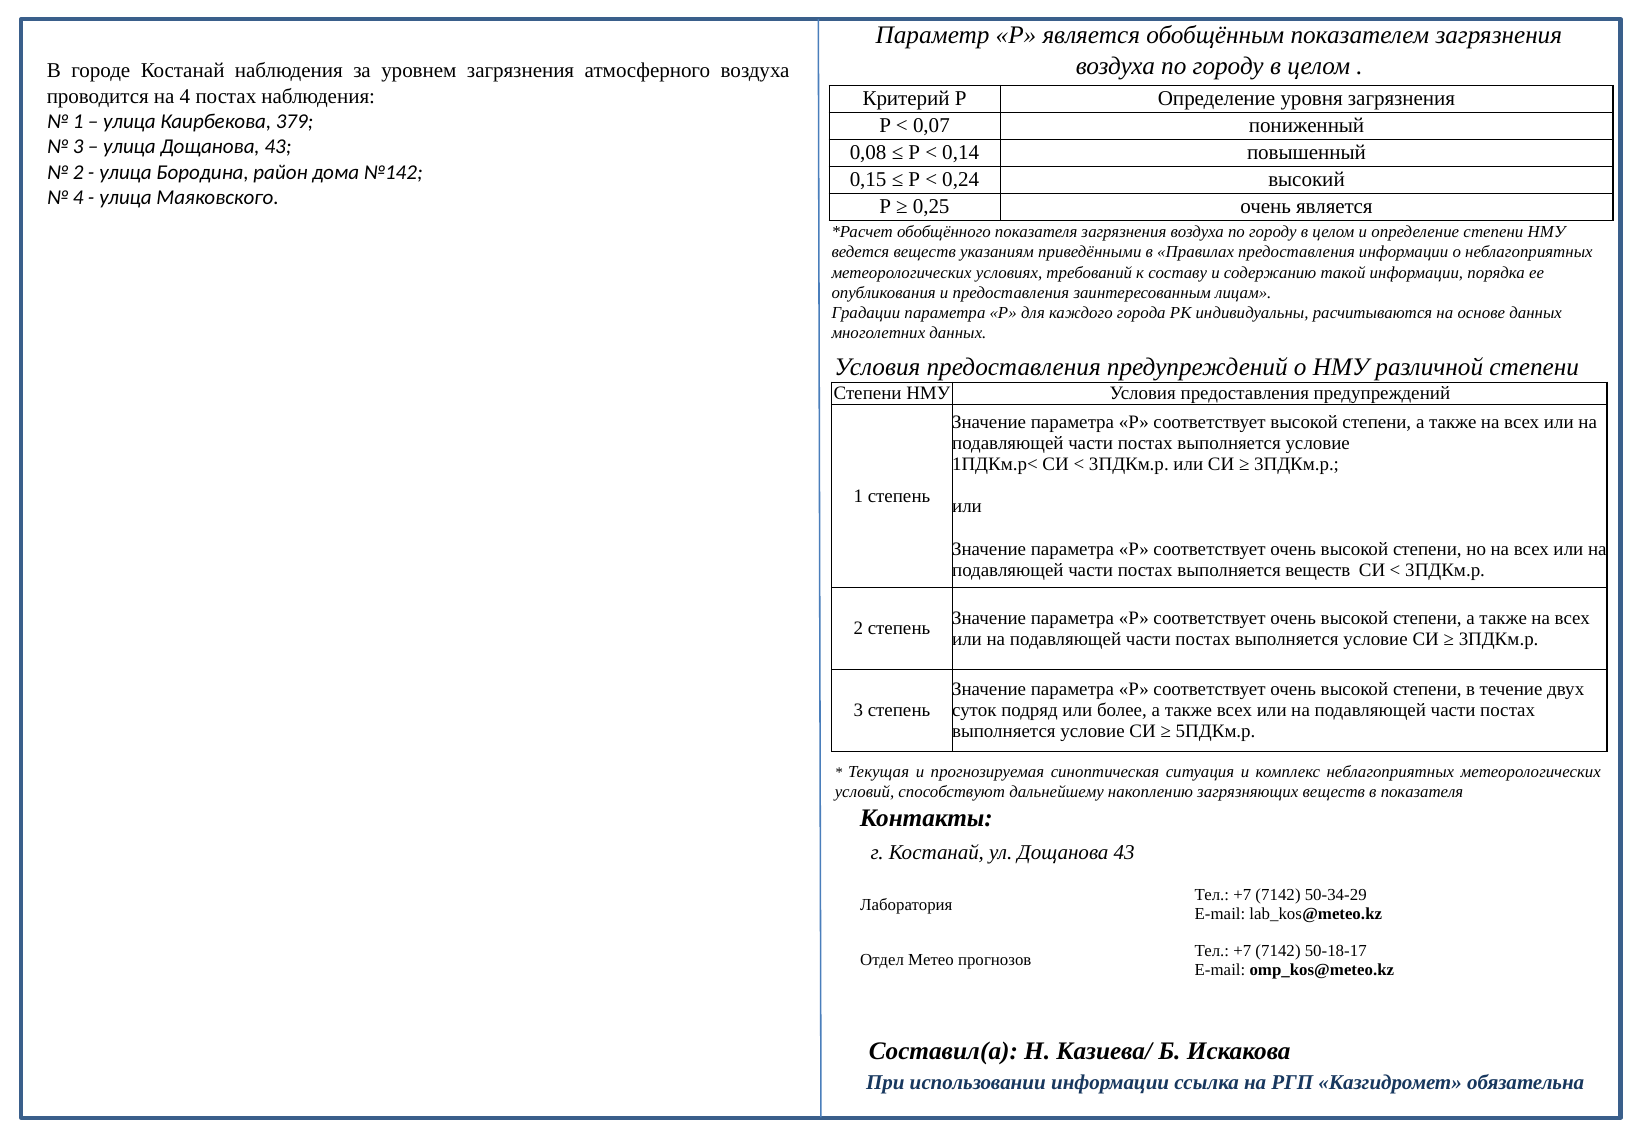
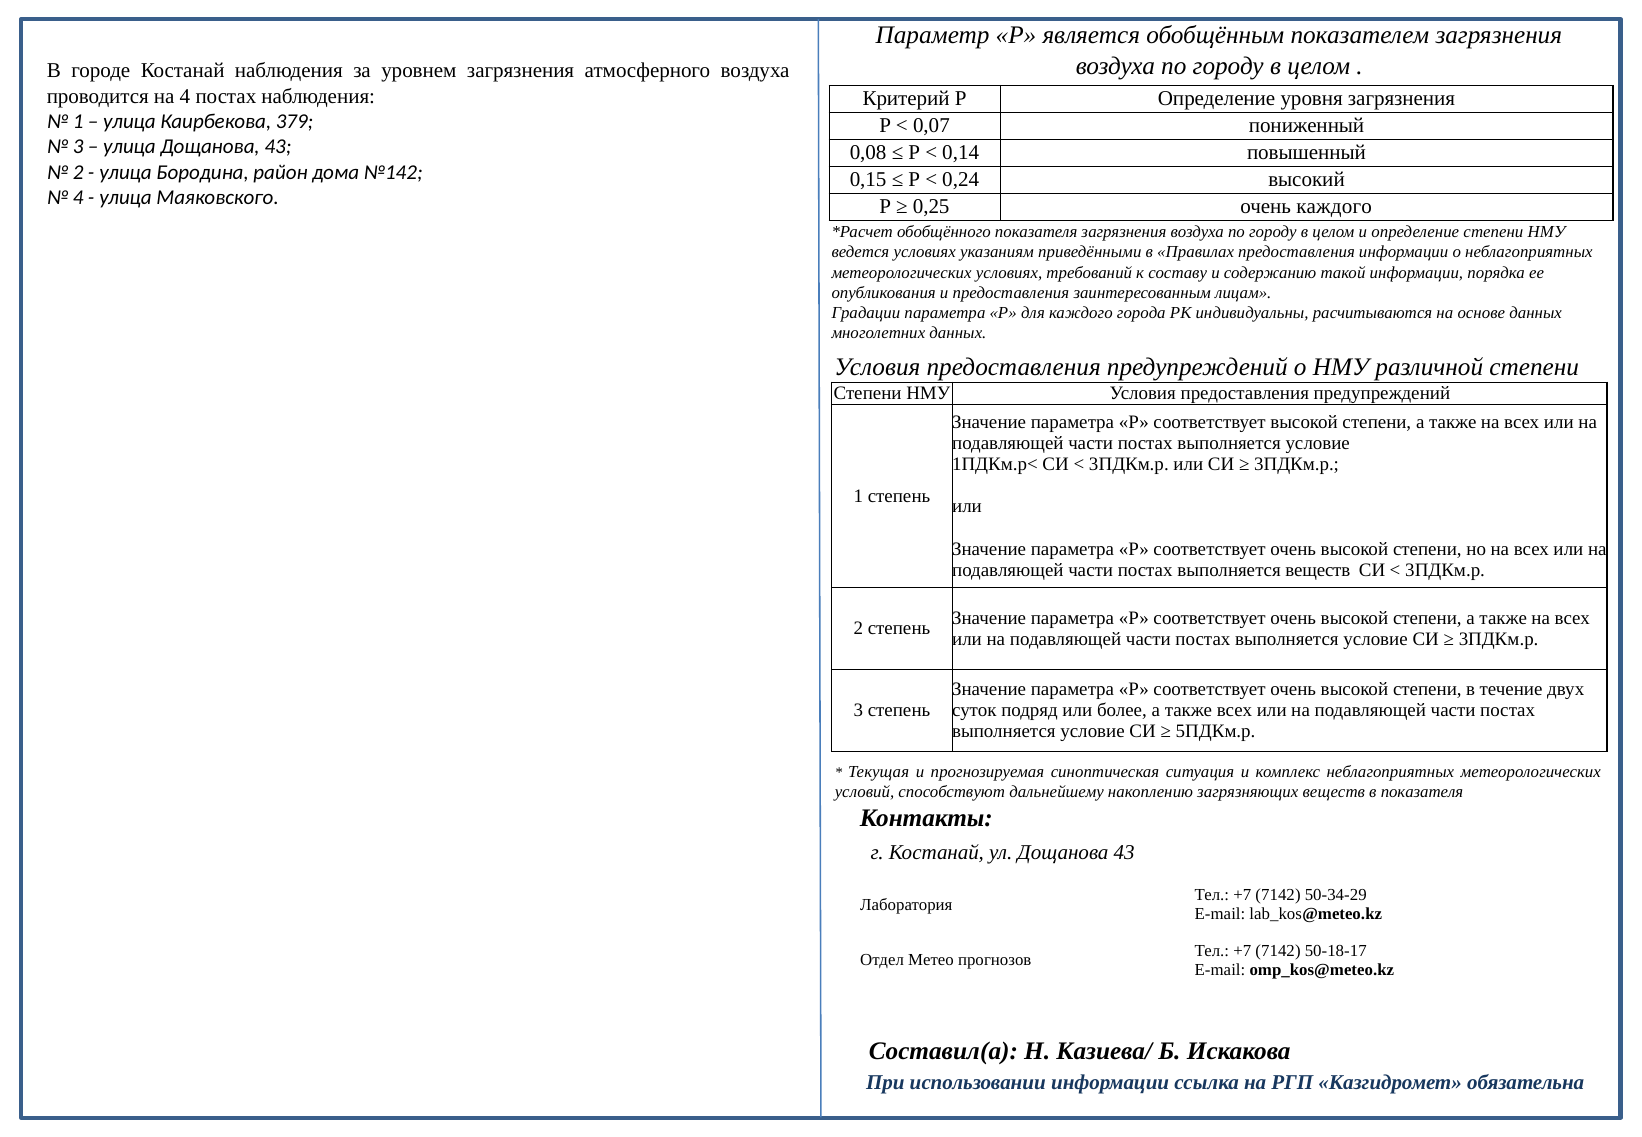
очень является: является -> каждого
ведется веществ: веществ -> условиях
